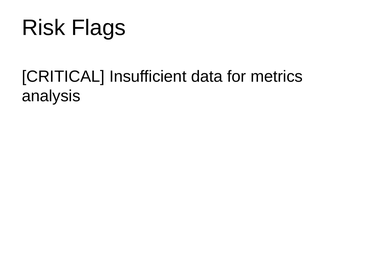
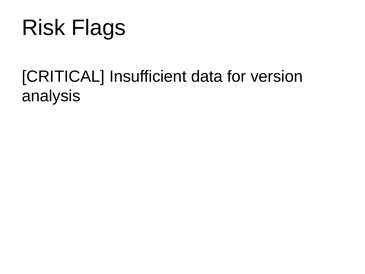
metrics: metrics -> version
